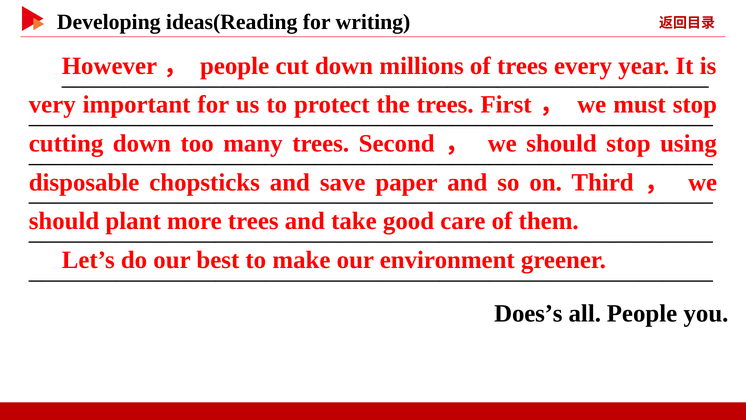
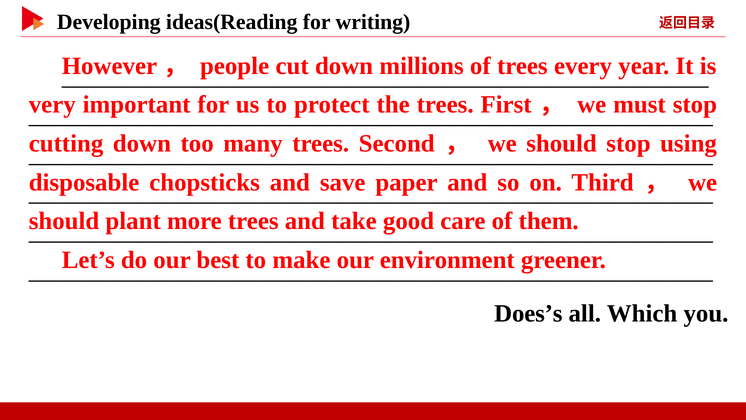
all People: People -> Which
